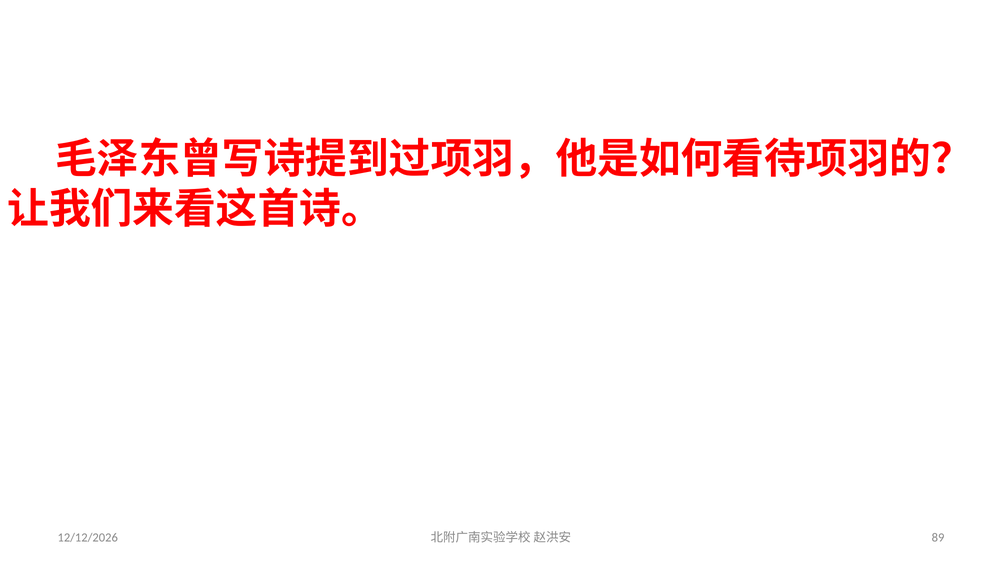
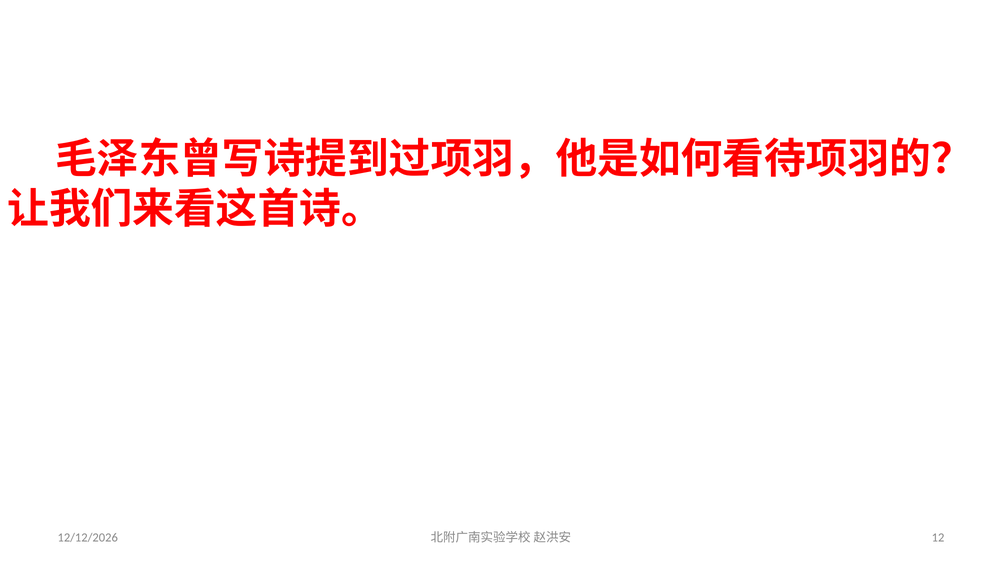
89: 89 -> 12
